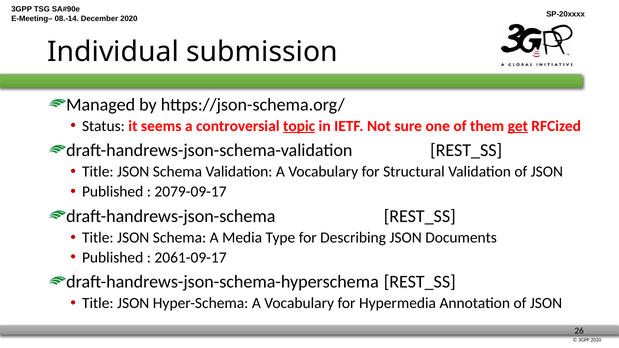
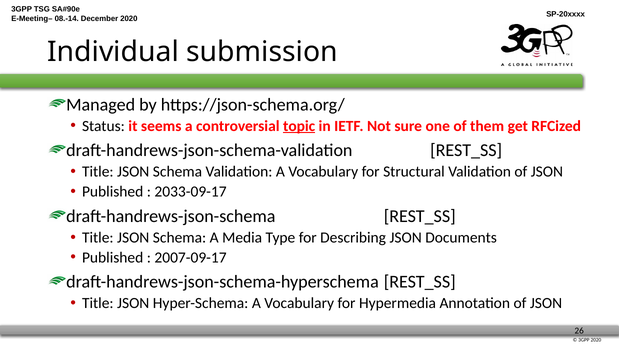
get underline: present -> none
2079-09-17: 2079-09-17 -> 2033-09-17
2061-09-17: 2061-09-17 -> 2007-09-17
